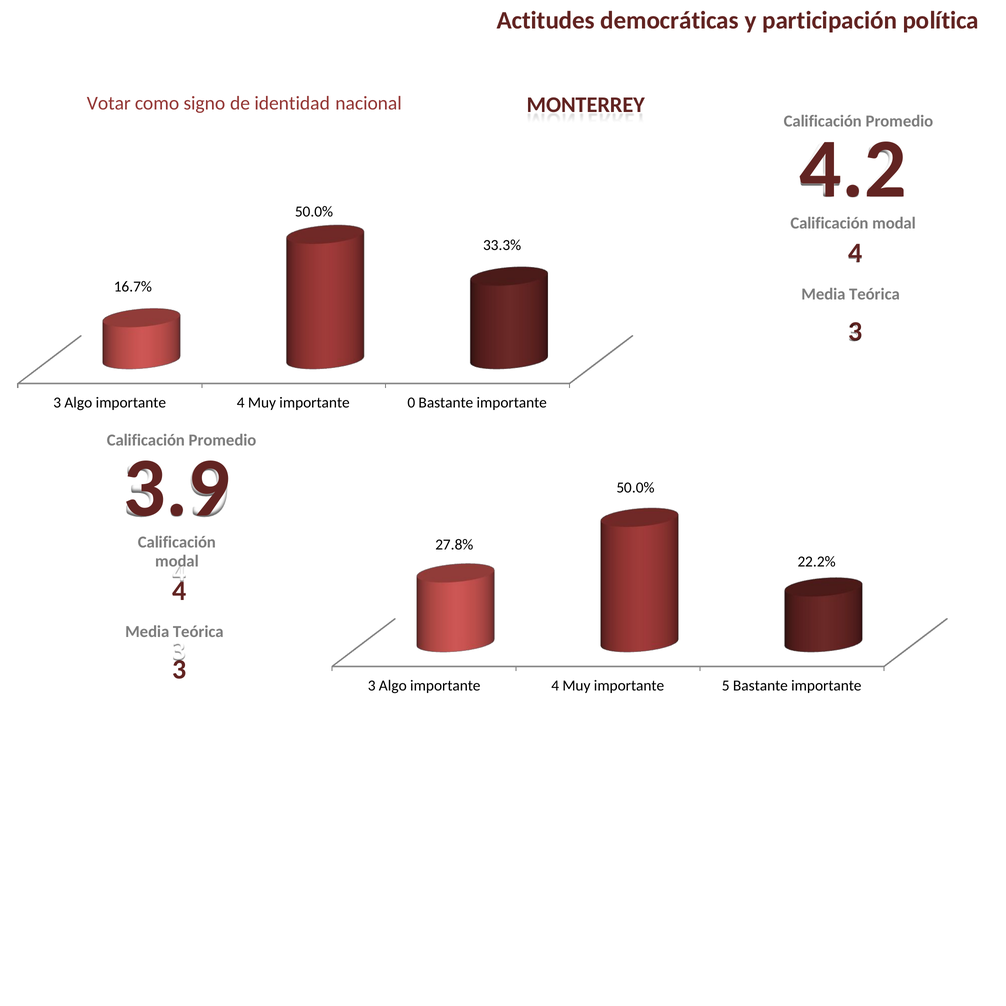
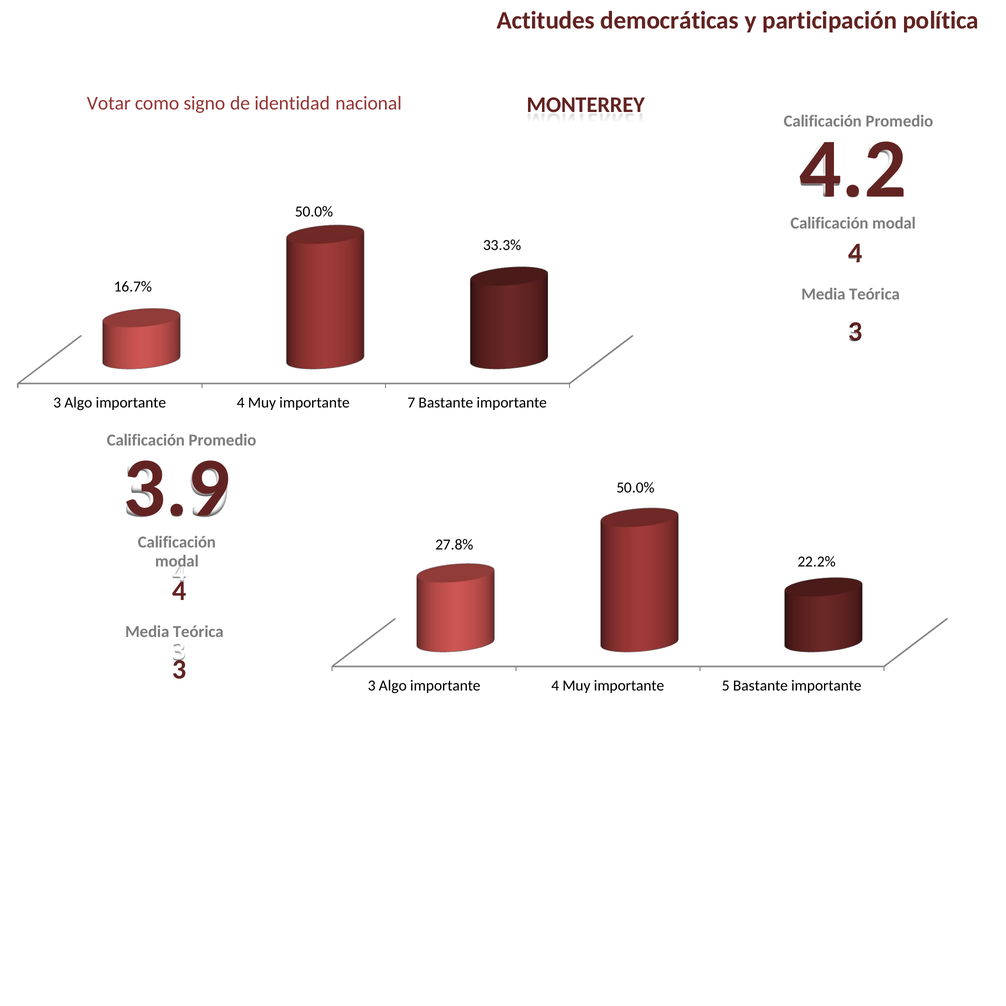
0: 0 -> 7
